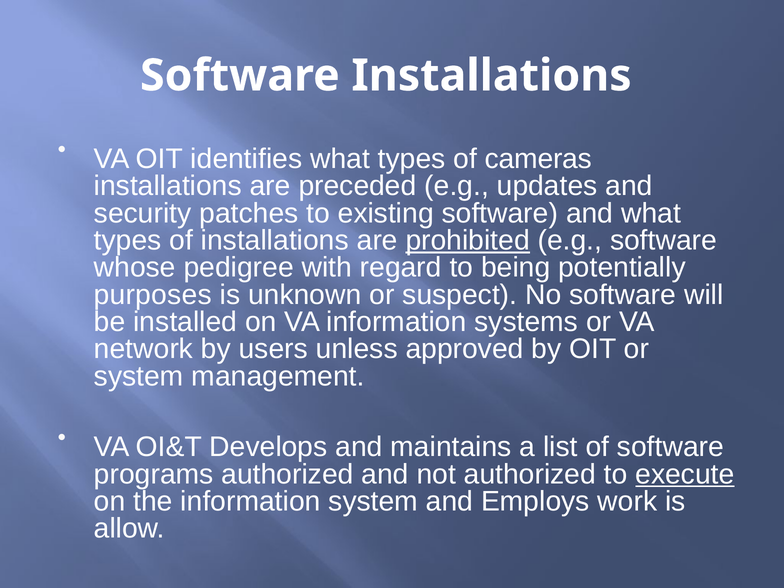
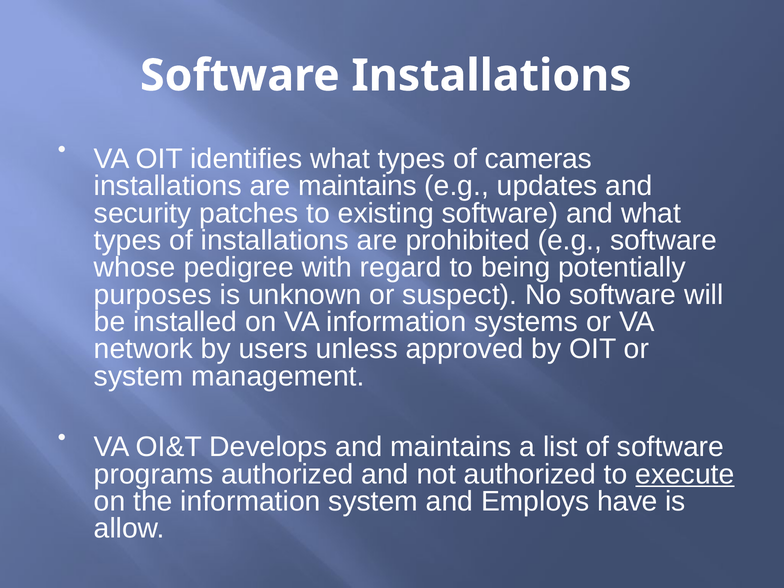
are preceded: preceded -> maintains
prohibited underline: present -> none
work: work -> have
